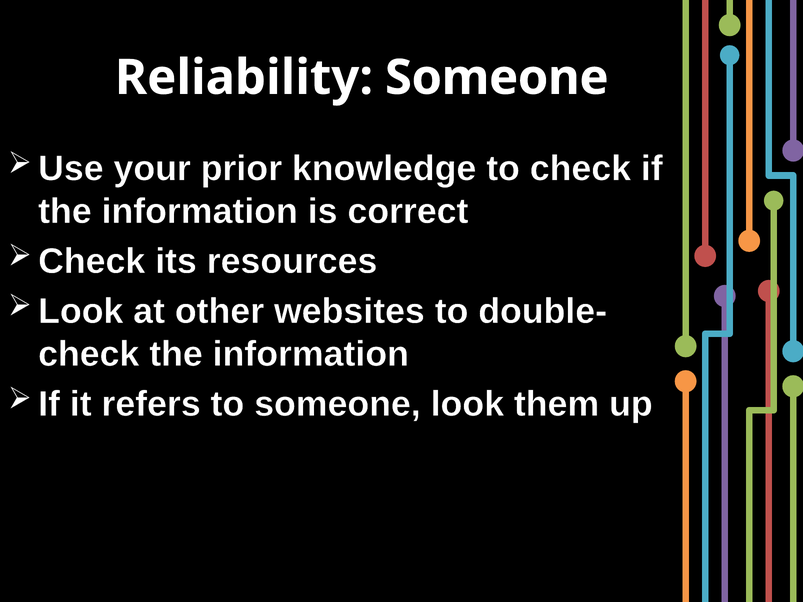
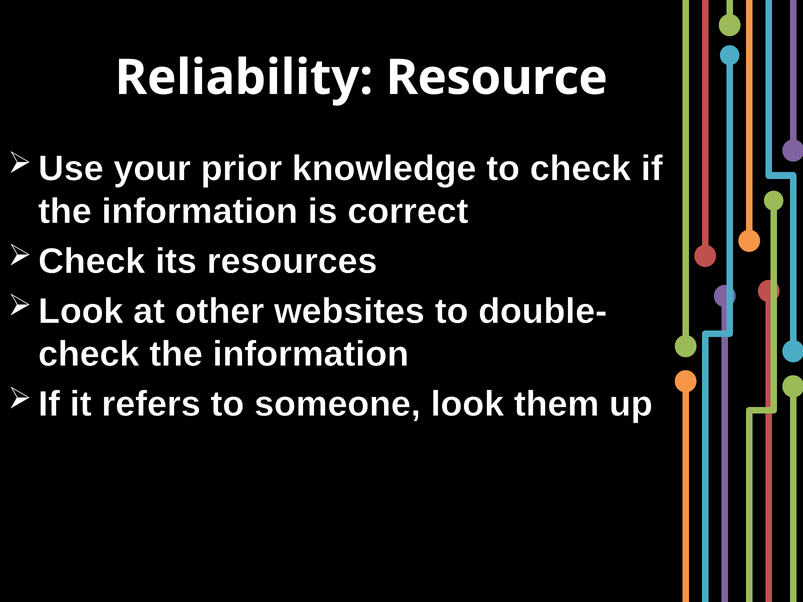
Reliability Someone: Someone -> Resource
